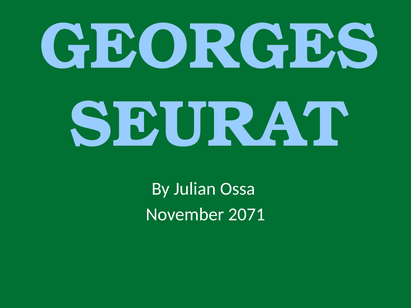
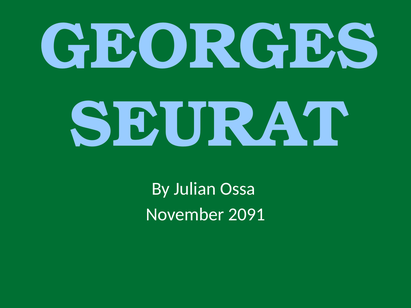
2071: 2071 -> 2091
